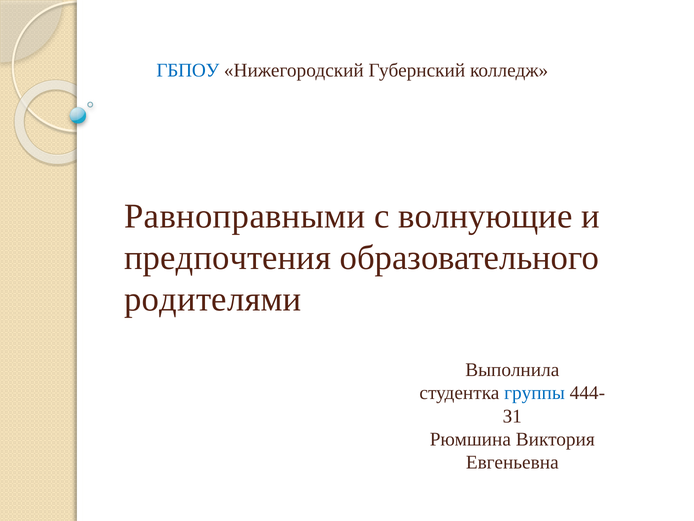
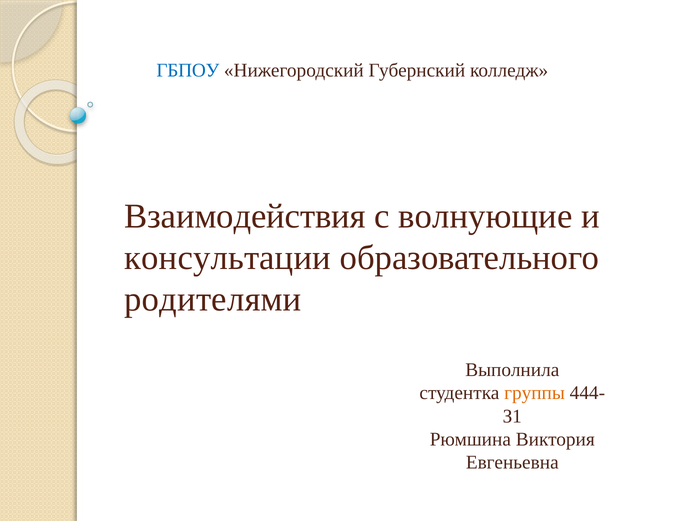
Равноправными: Равноправными -> Взаимодействия
предпочтения: предпочтения -> консультации
группы colour: blue -> orange
